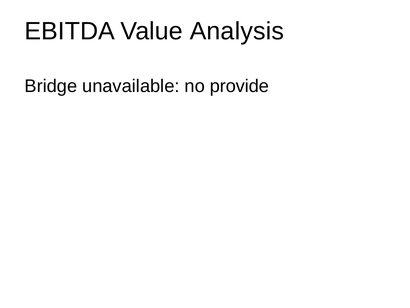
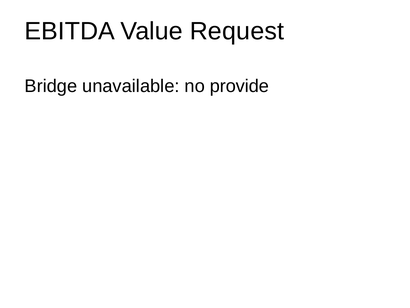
Analysis: Analysis -> Request
